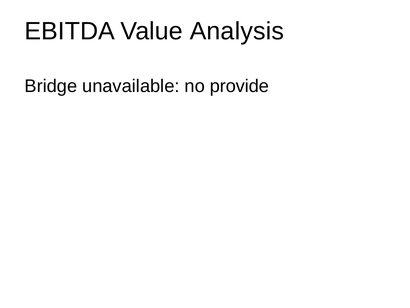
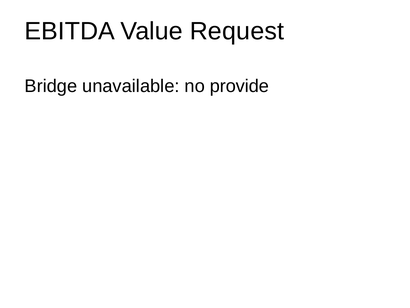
Analysis: Analysis -> Request
